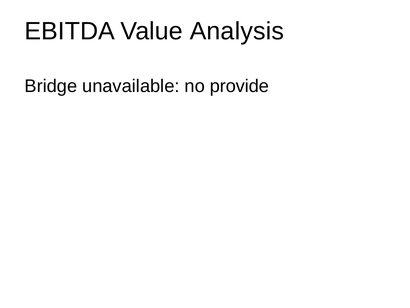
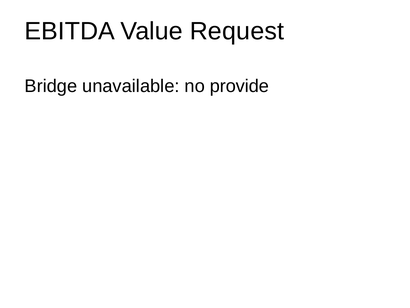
Analysis: Analysis -> Request
